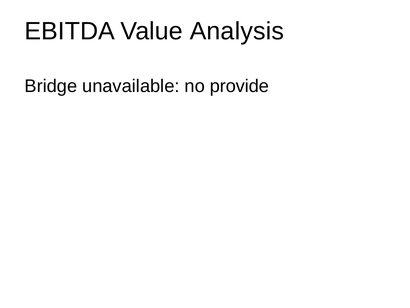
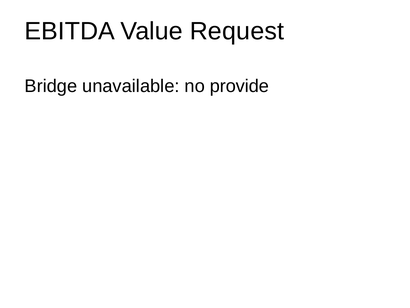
Analysis: Analysis -> Request
